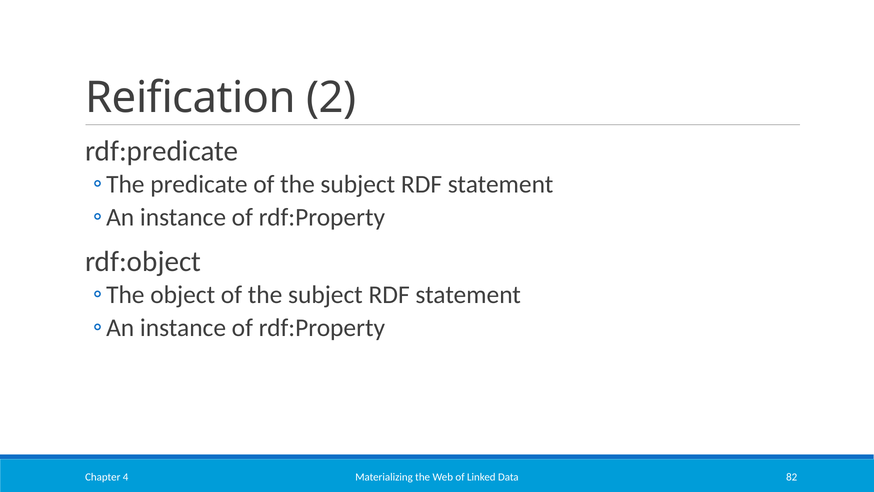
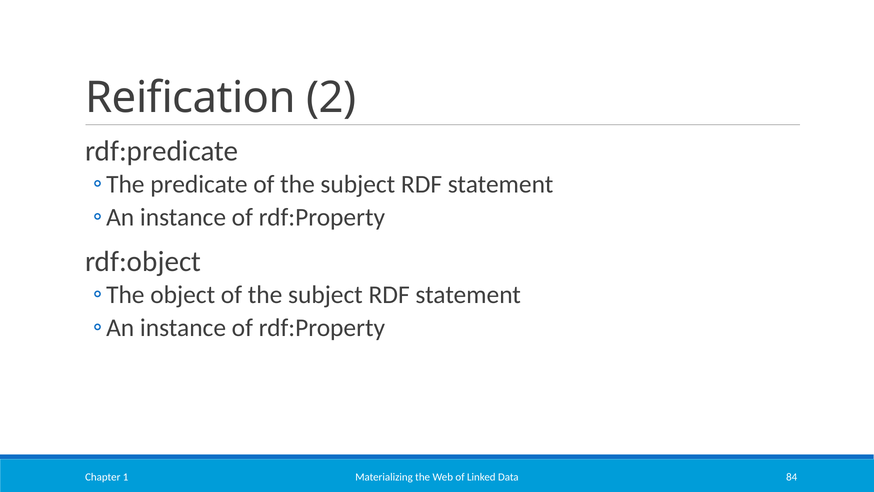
82: 82 -> 84
4: 4 -> 1
